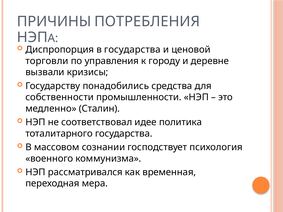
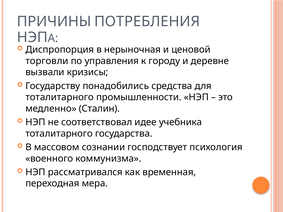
в государства: государства -> нерыночная
собственности at (60, 97): собственности -> тоталитарного
политика: политика -> учебника
